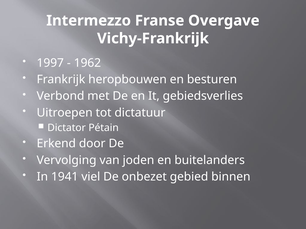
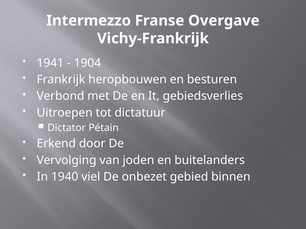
1997: 1997 -> 1941
1962: 1962 -> 1904
1941: 1941 -> 1940
